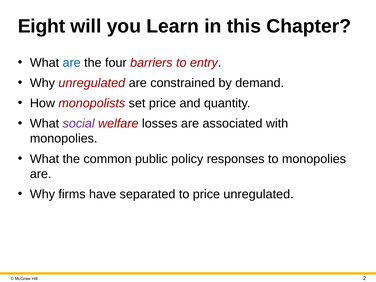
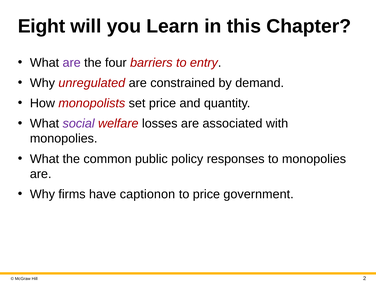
are at (72, 63) colour: blue -> purple
separated: separated -> captionon
price unregulated: unregulated -> government
